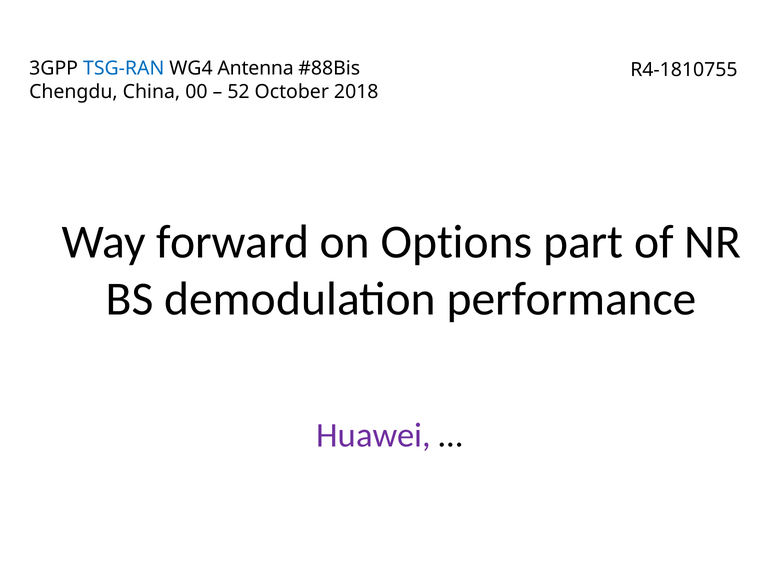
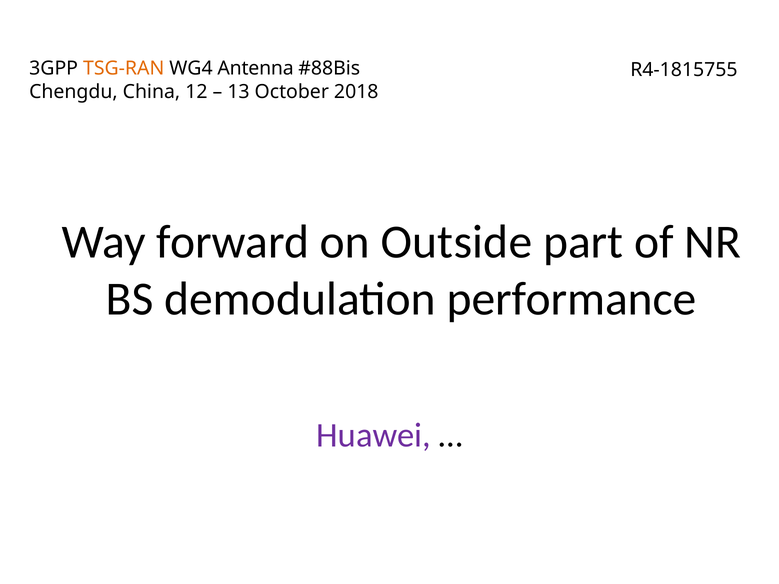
TSG-RAN colour: blue -> orange
R4-1810755: R4-1810755 -> R4-1815755
00: 00 -> 12
52: 52 -> 13
Options: Options -> Outside
